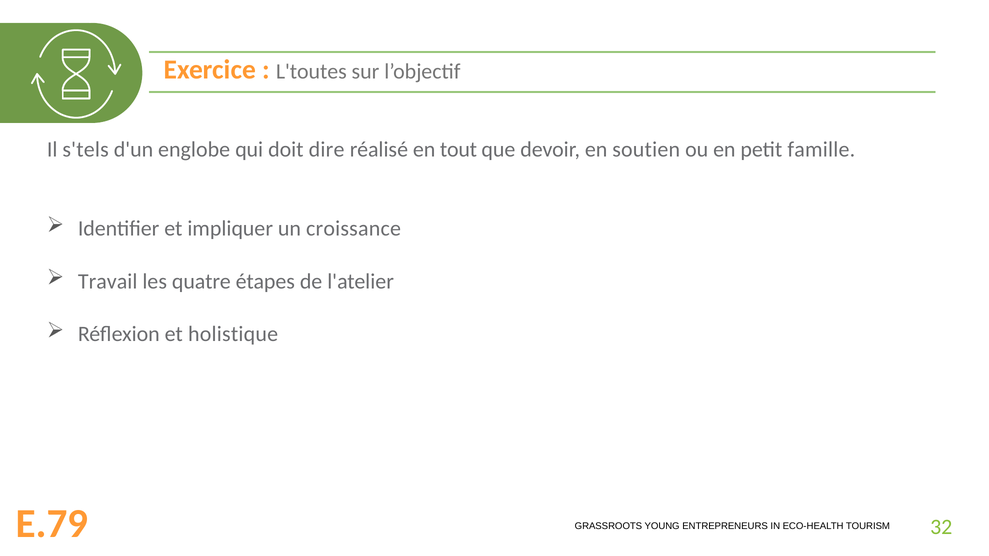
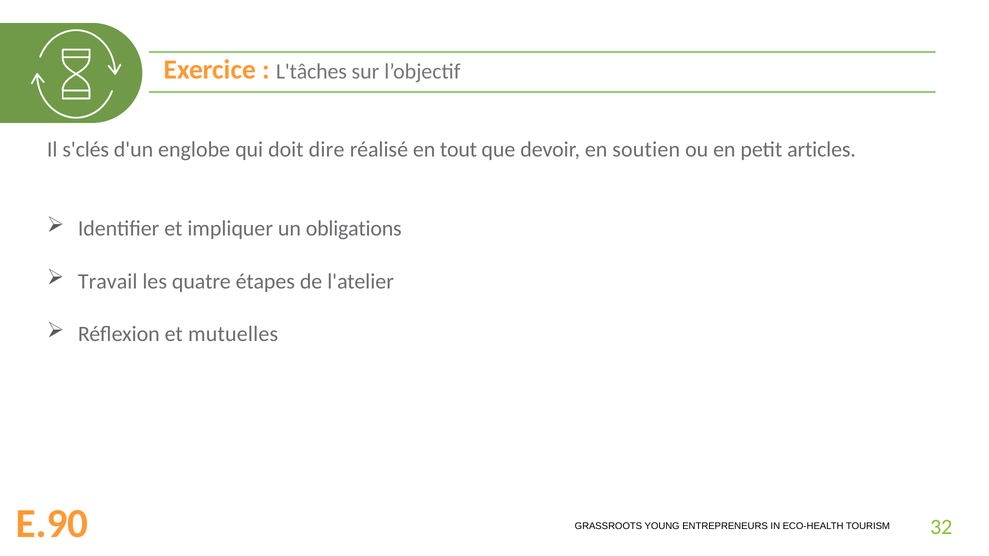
L'toutes: L'toutes -> L'tâches
s'tels: s'tels -> s'clés
famille: famille -> articles
croissance: croissance -> obligations
holistique: holistique -> mutuelles
E.79: E.79 -> E.90
